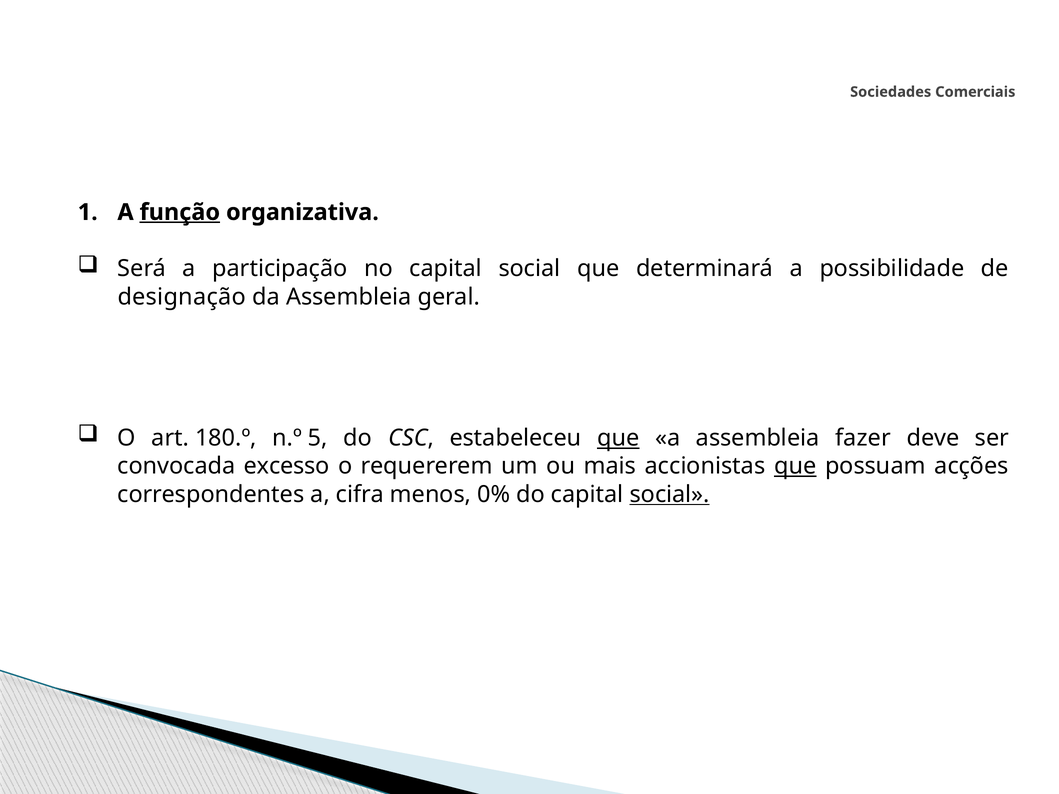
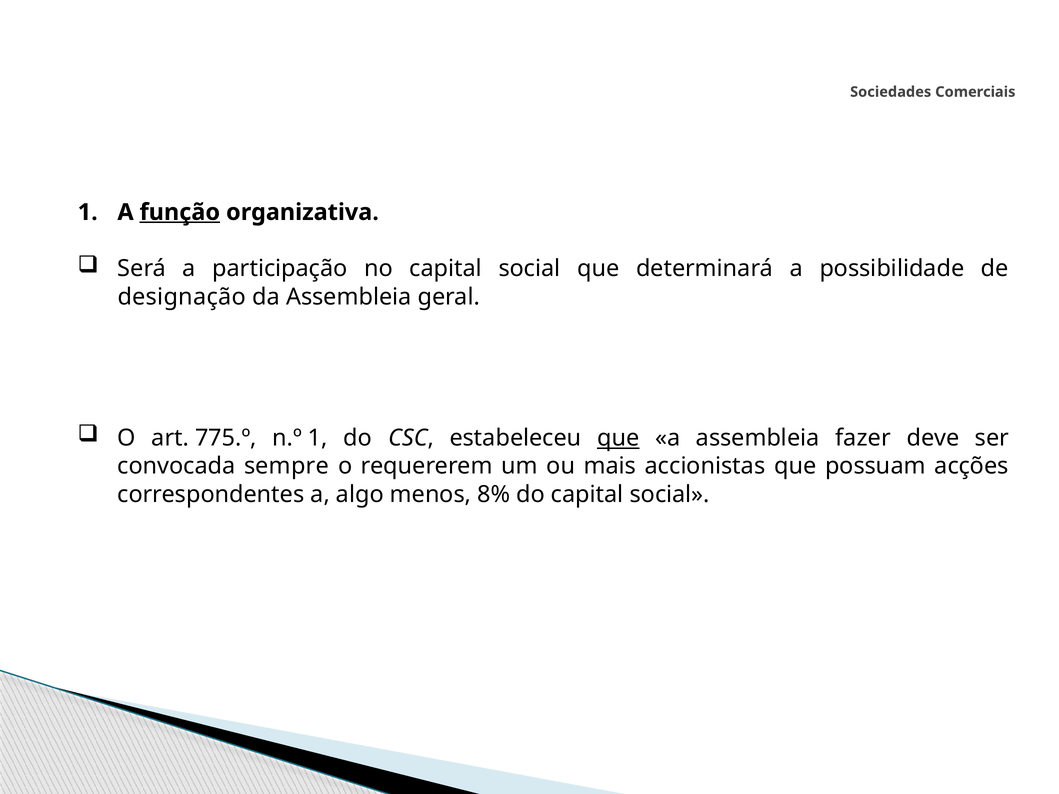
180.º: 180.º -> 775.º
n.º 5: 5 -> 1
excesso: excesso -> sempre
que at (795, 466) underline: present -> none
cifra: cifra -> algo
0%: 0% -> 8%
social at (670, 495) underline: present -> none
